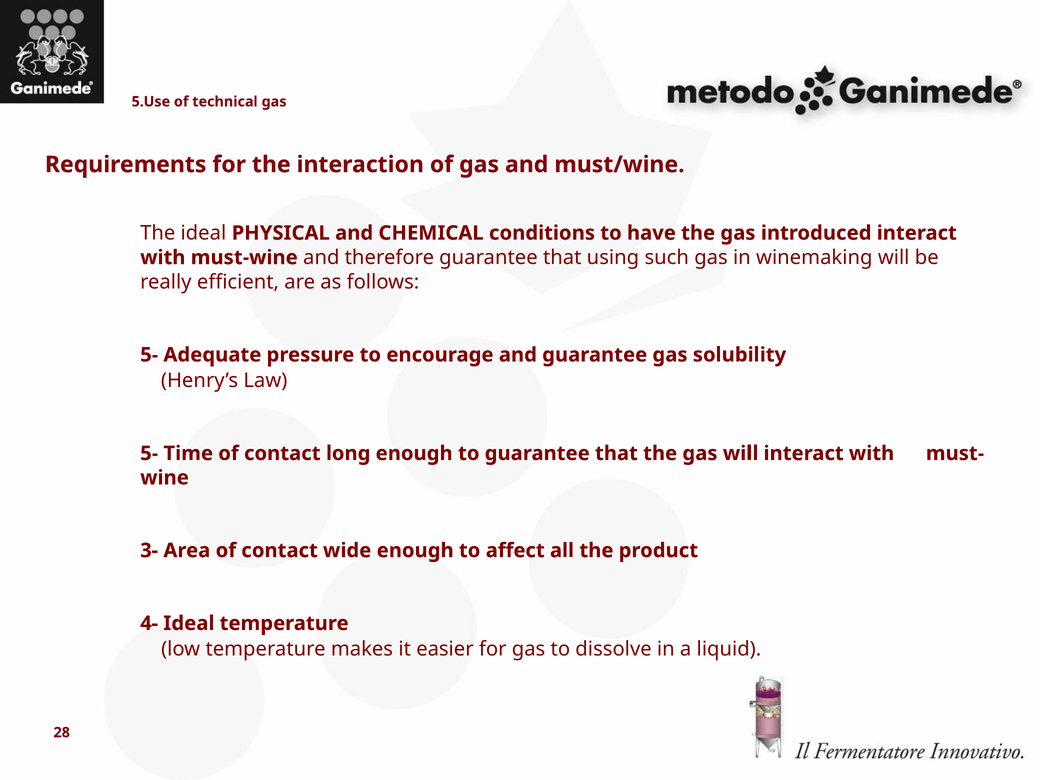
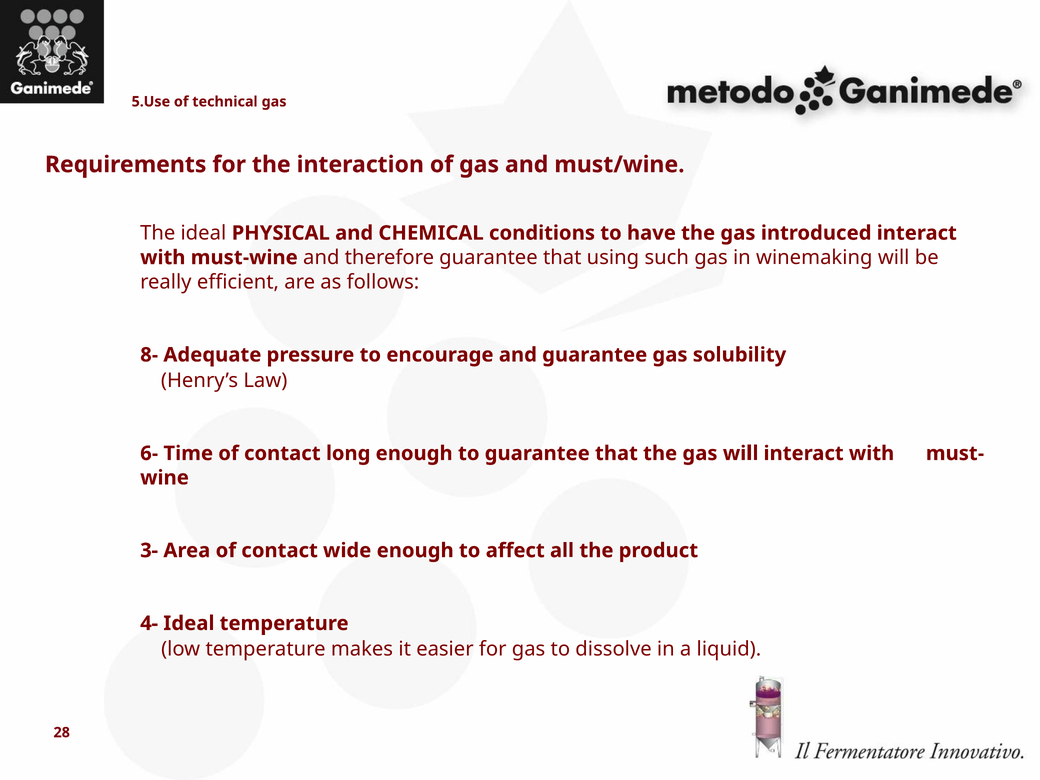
5- at (149, 355): 5- -> 8-
5- at (149, 453): 5- -> 6-
